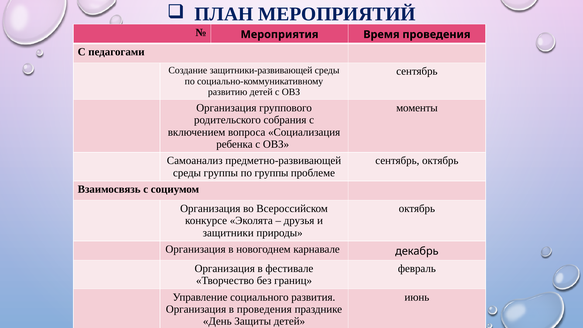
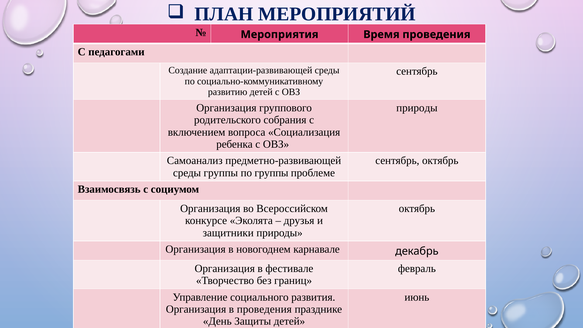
защитники-развивающей: защитники-развивающей -> адаптации-развивающей
моменты at (417, 108): моменты -> природы
